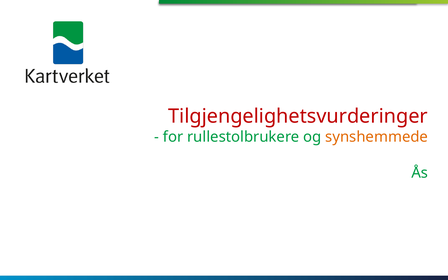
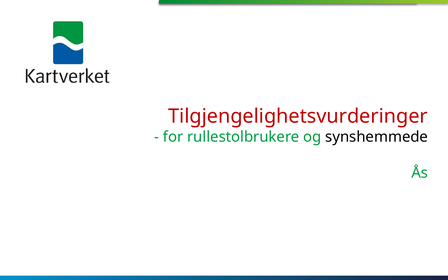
synshemmede colour: orange -> black
